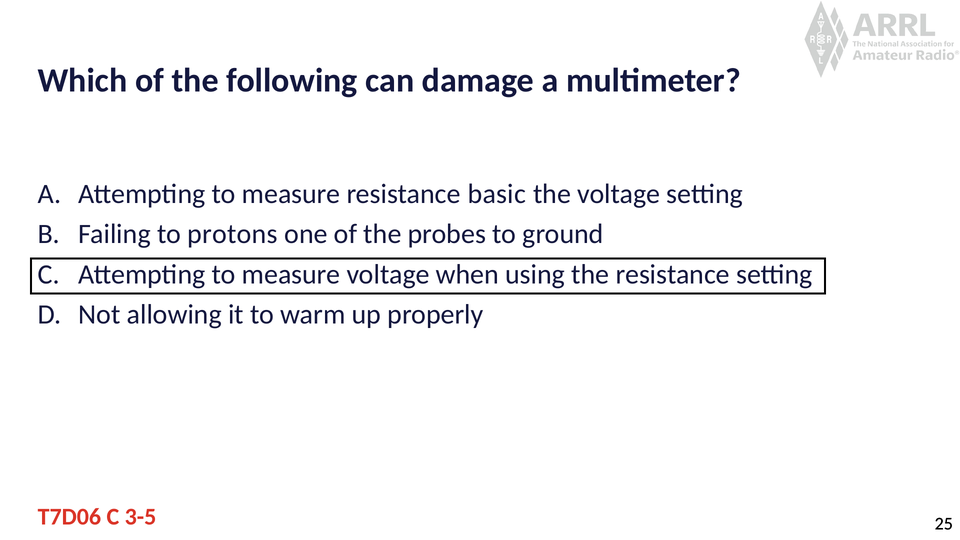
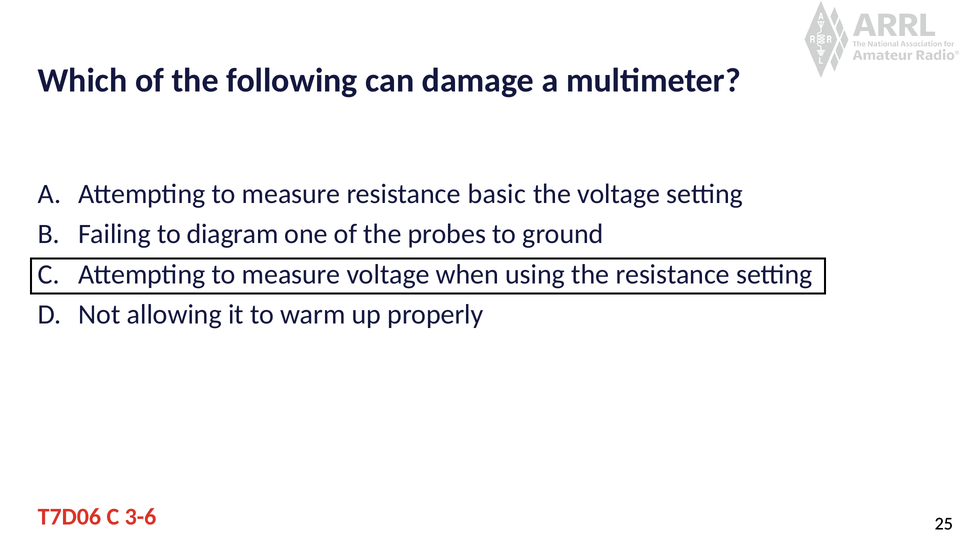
protons: protons -> diagram
3-5: 3-5 -> 3-6
